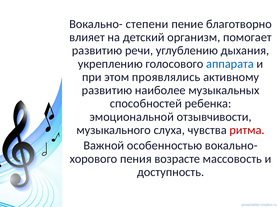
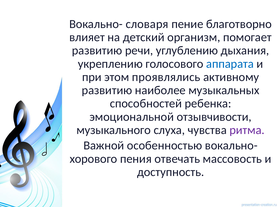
степени: степени -> словаря
ритма colour: red -> purple
возрасте: возрасте -> отвечать
